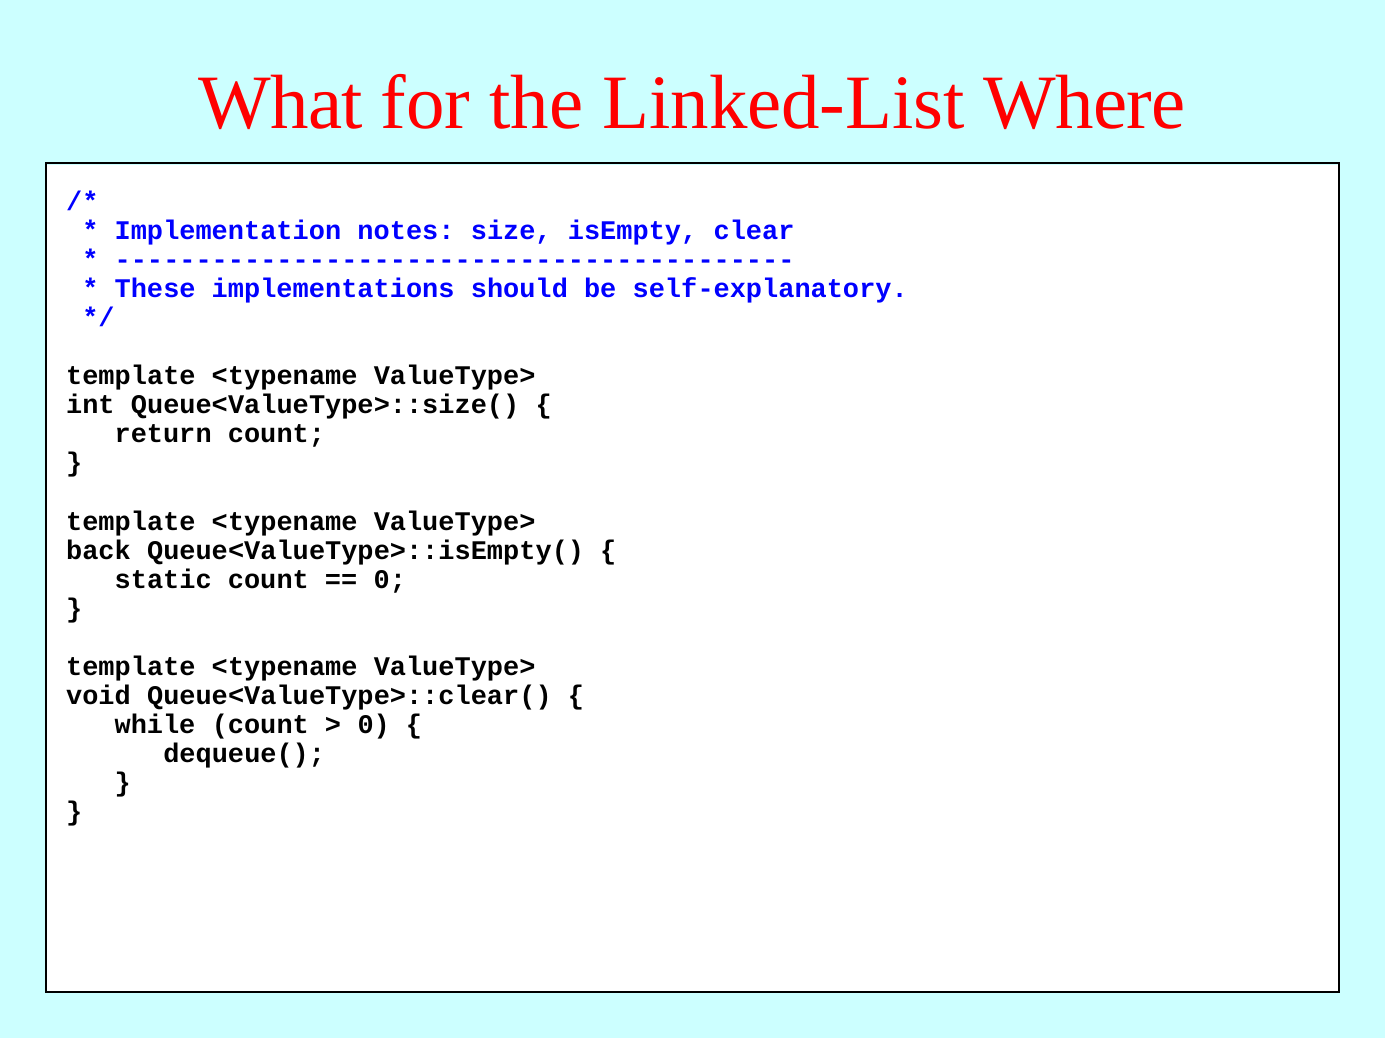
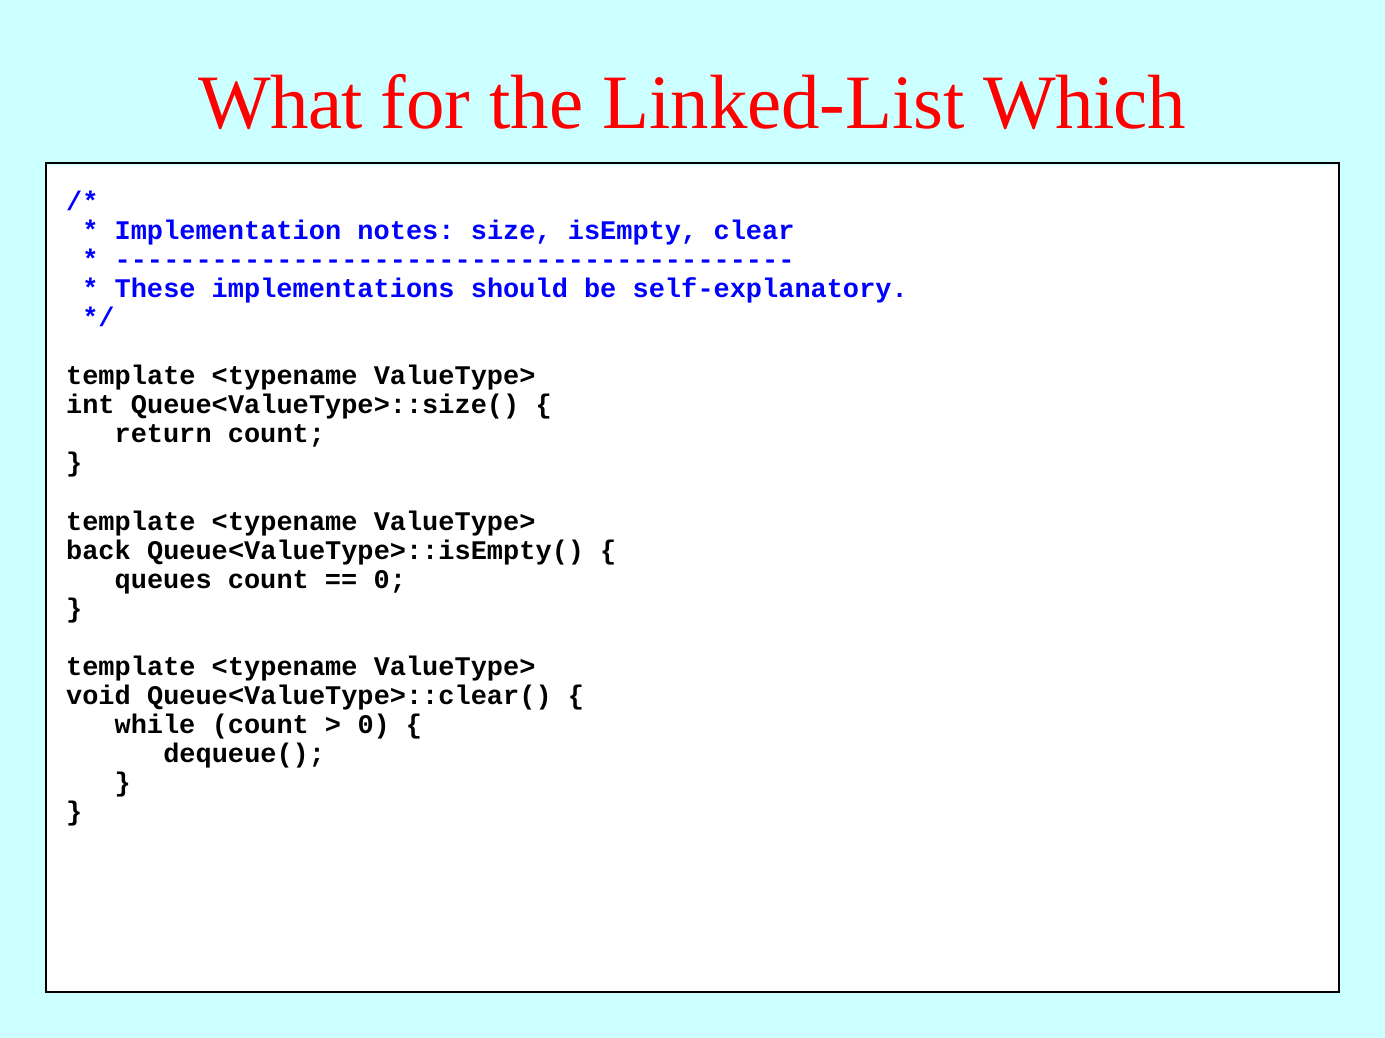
Where: Where -> Which
static: static -> queues
